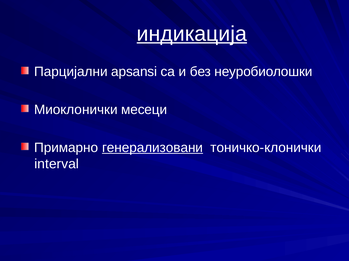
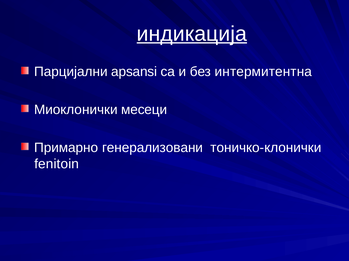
неуробиолошки: неуробиолошки -> интермитентна
генерализовани underline: present -> none
interval: interval -> fenitoin
